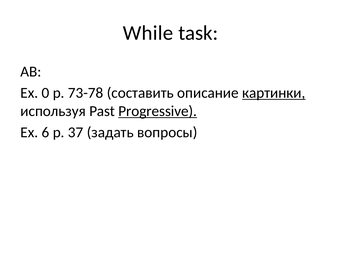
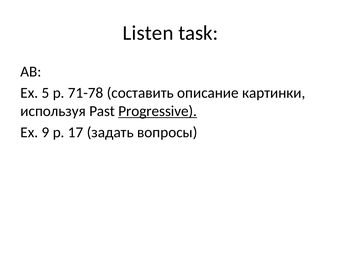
While: While -> Listen
0: 0 -> 5
73-78: 73-78 -> 71-78
картинки underline: present -> none
6: 6 -> 9
37: 37 -> 17
